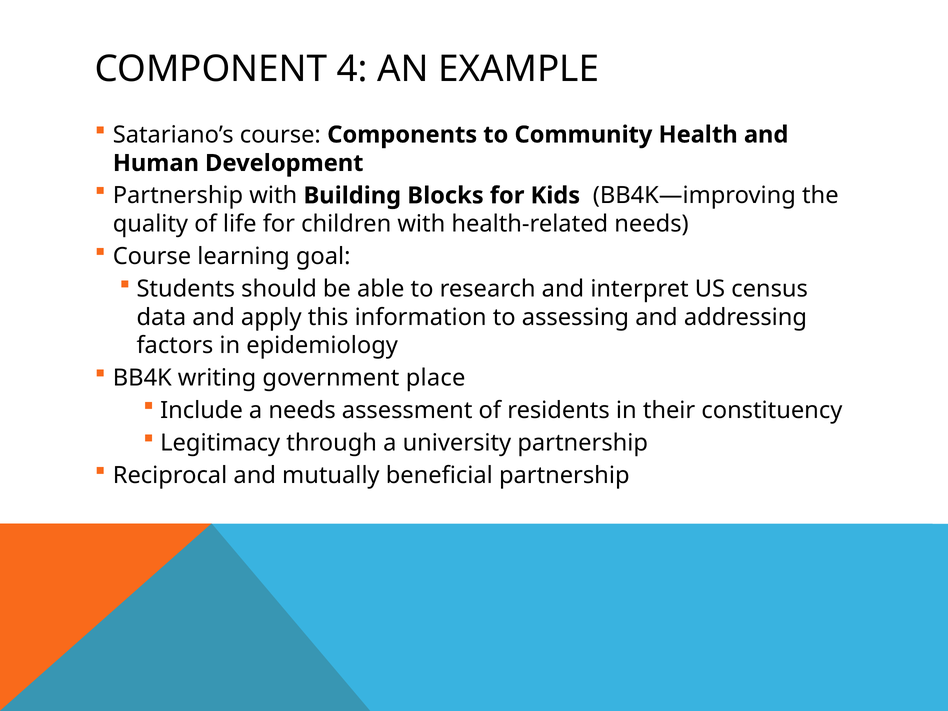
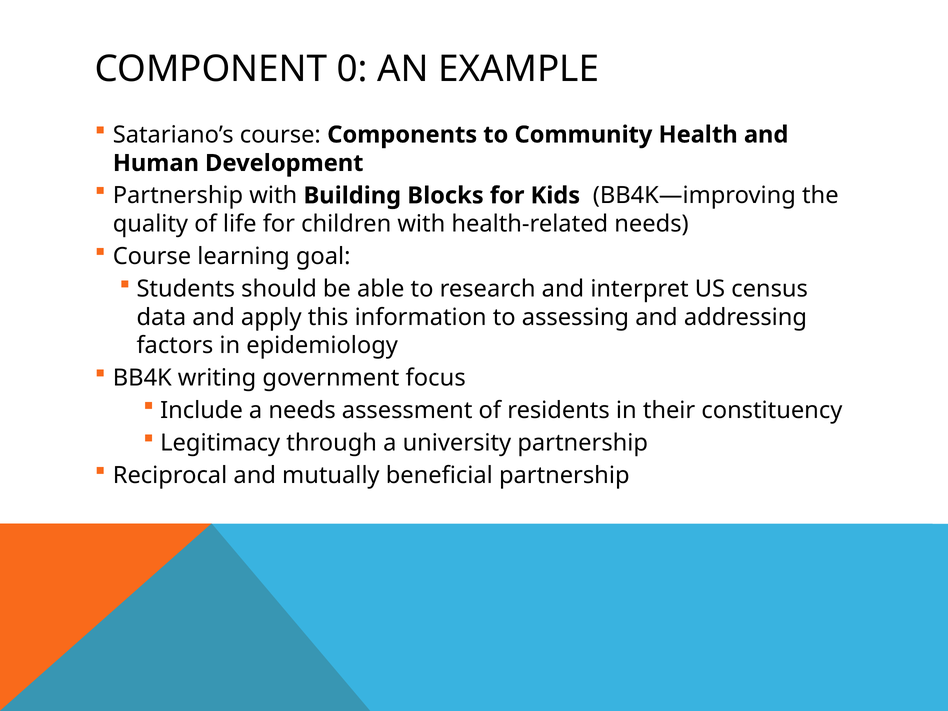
4: 4 -> 0
place: place -> focus
